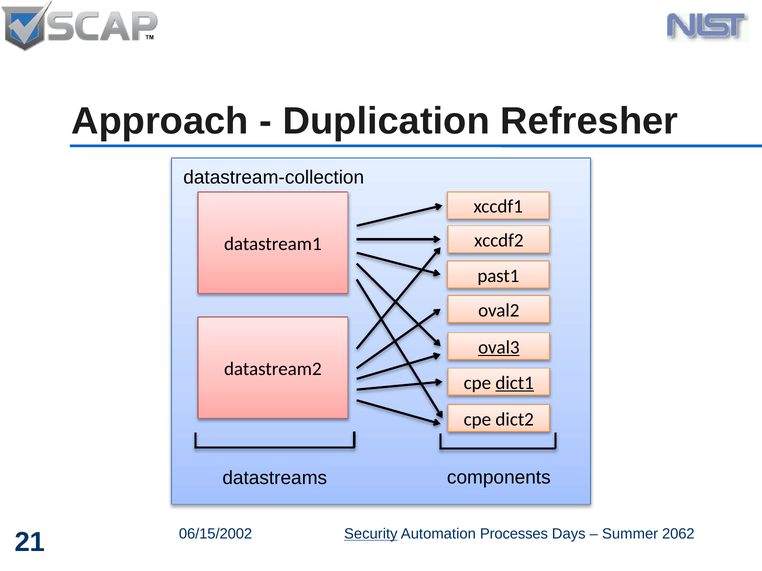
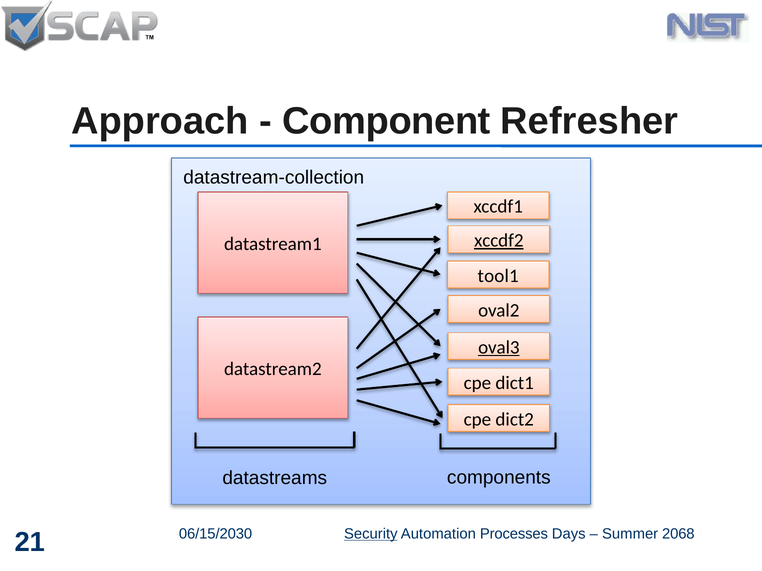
Duplication: Duplication -> Component
xccdf2 underline: none -> present
past1: past1 -> tool1
dict1 underline: present -> none
06/15/2002: 06/15/2002 -> 06/15/2030
2062: 2062 -> 2068
